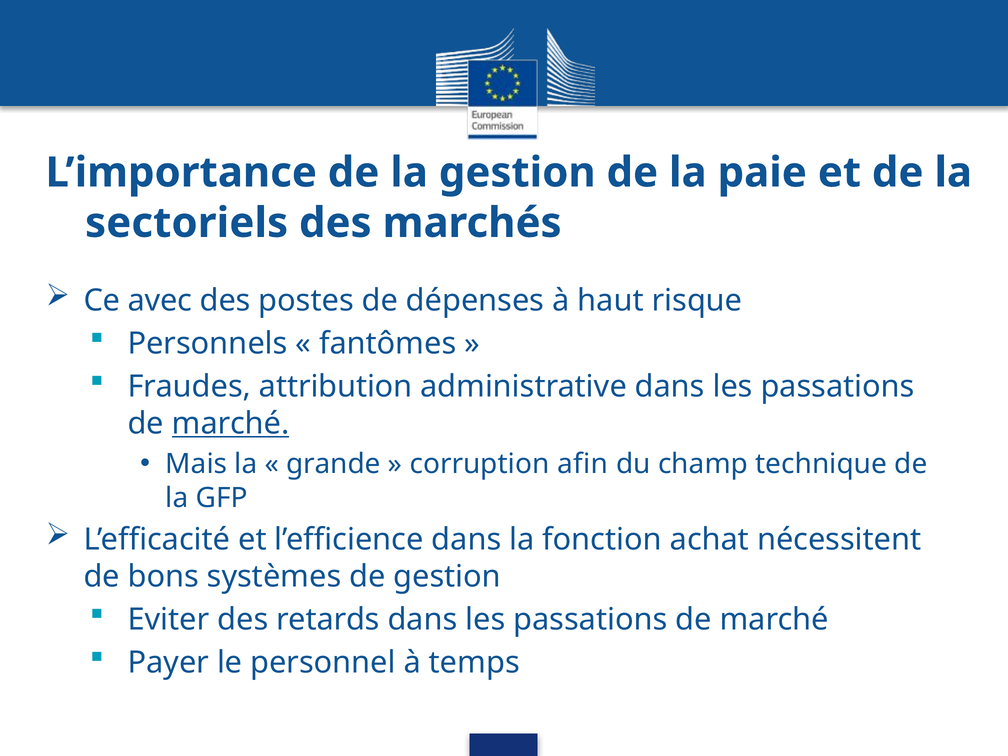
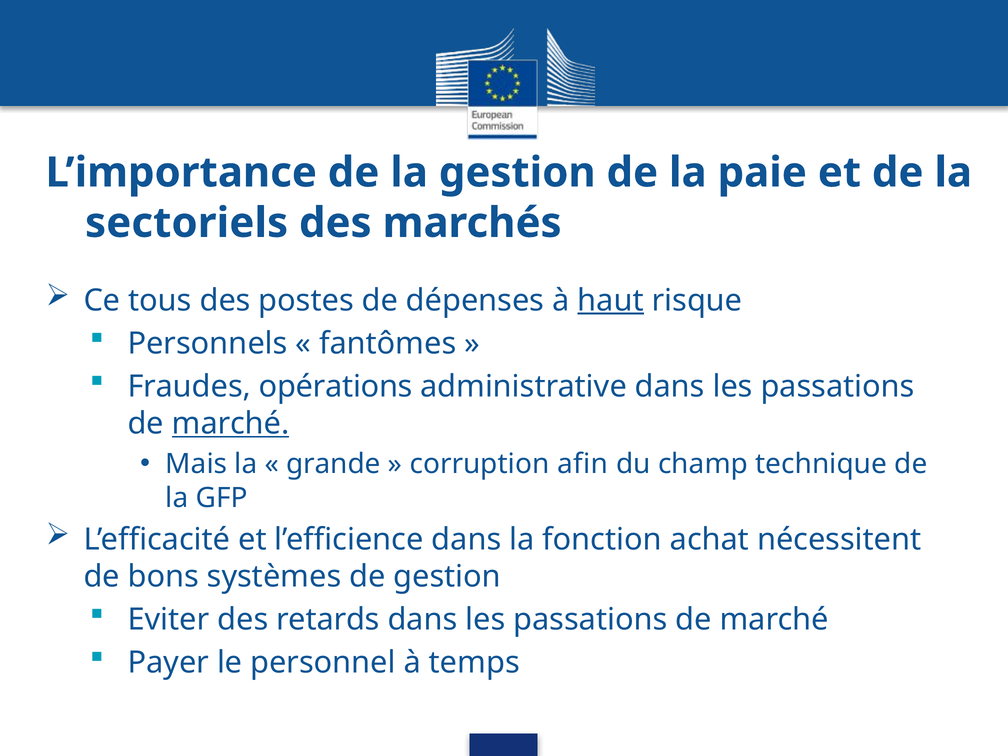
avec: avec -> tous
haut underline: none -> present
attribution: attribution -> opérations
